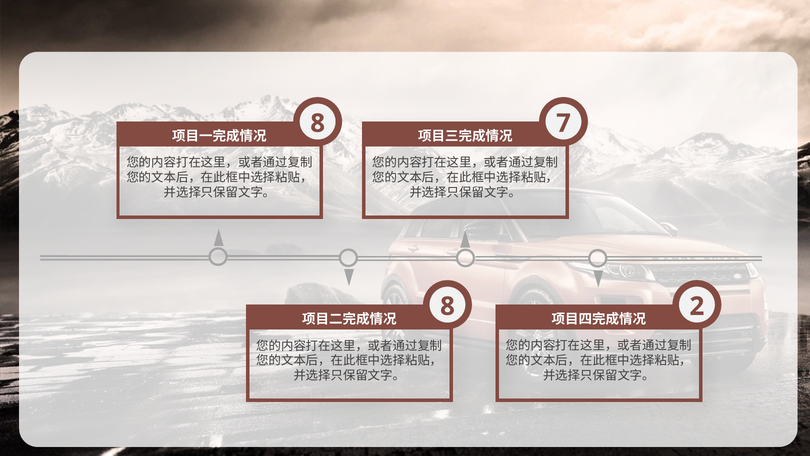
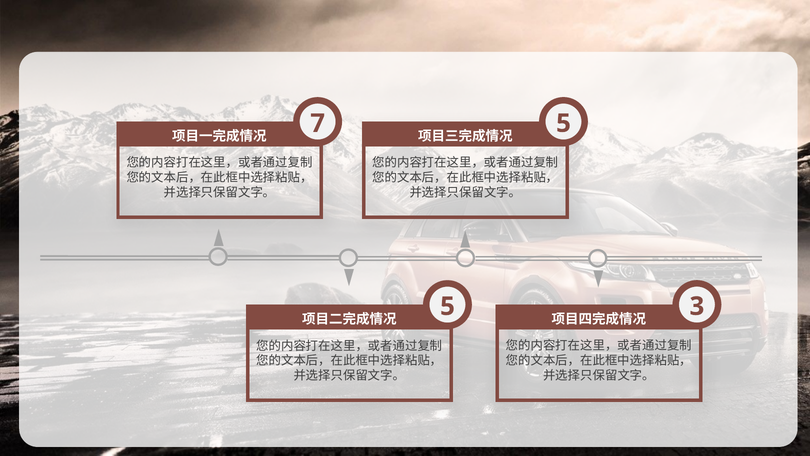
8 at (318, 123): 8 -> 7
7 at (563, 123): 7 -> 5
8 at (447, 306): 8 -> 5
2: 2 -> 3
